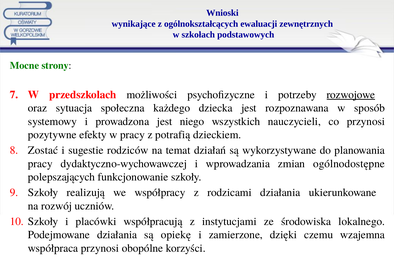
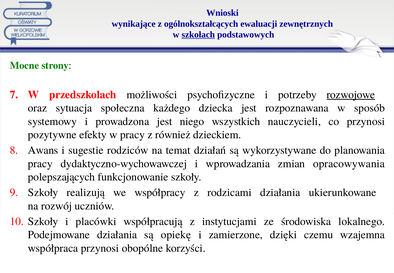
szkołach underline: none -> present
potrafią: potrafią -> również
Zostać: Zostać -> Awans
ogólnodostępne: ogólnodostępne -> opracowywania
